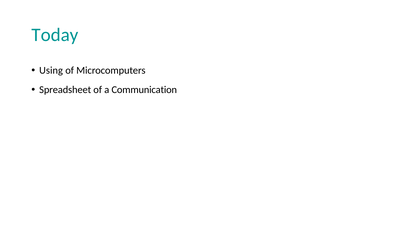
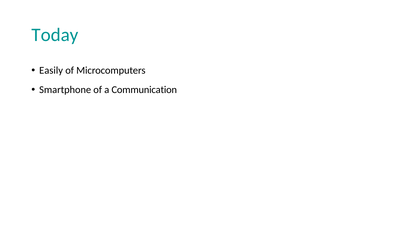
Using: Using -> Easily
Spreadsheet: Spreadsheet -> Smartphone
